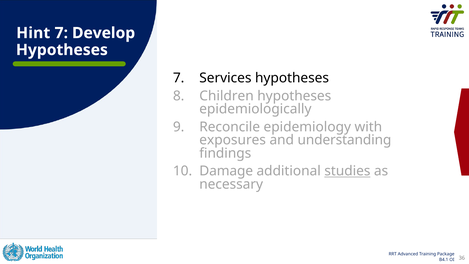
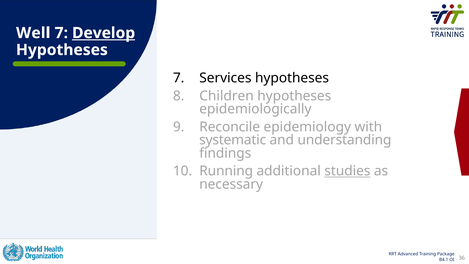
Hint: Hint -> Well
Develop underline: none -> present
exposures: exposures -> systematic
Damage: Damage -> Running
